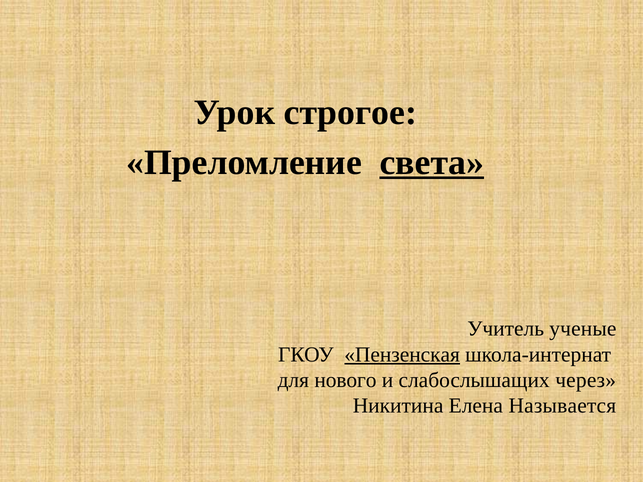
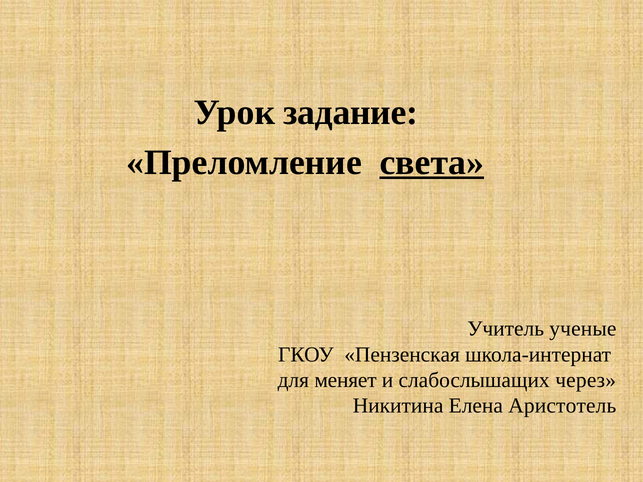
строгое: строгое -> задание
Пензенская underline: present -> none
нового: нового -> меняет
Называется: Называется -> Аристотель
